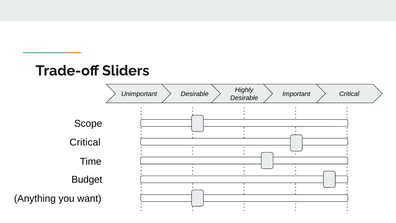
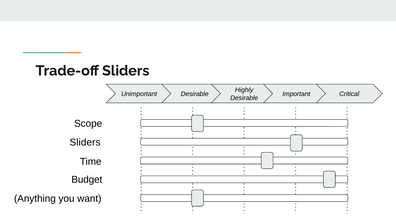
Critical at (85, 142): Critical -> Sliders
